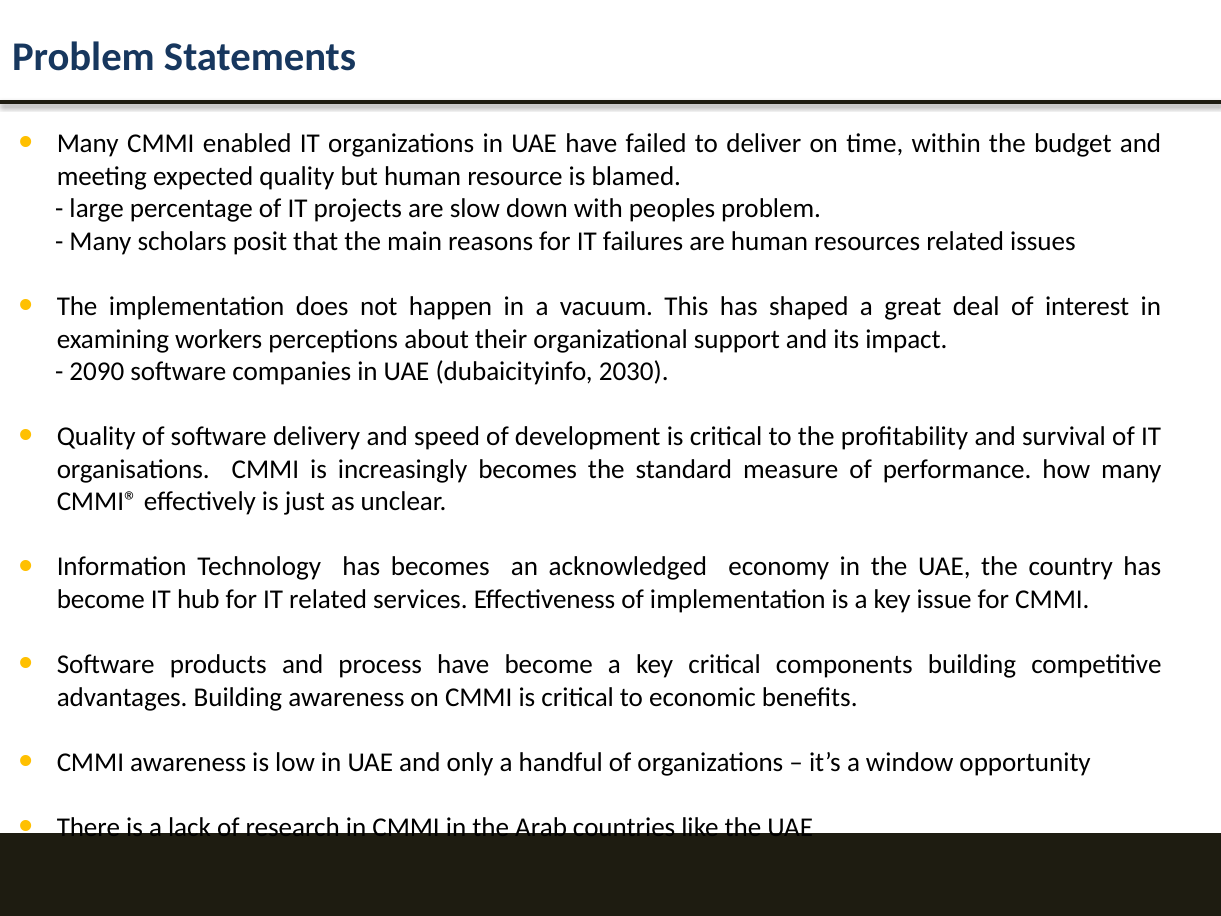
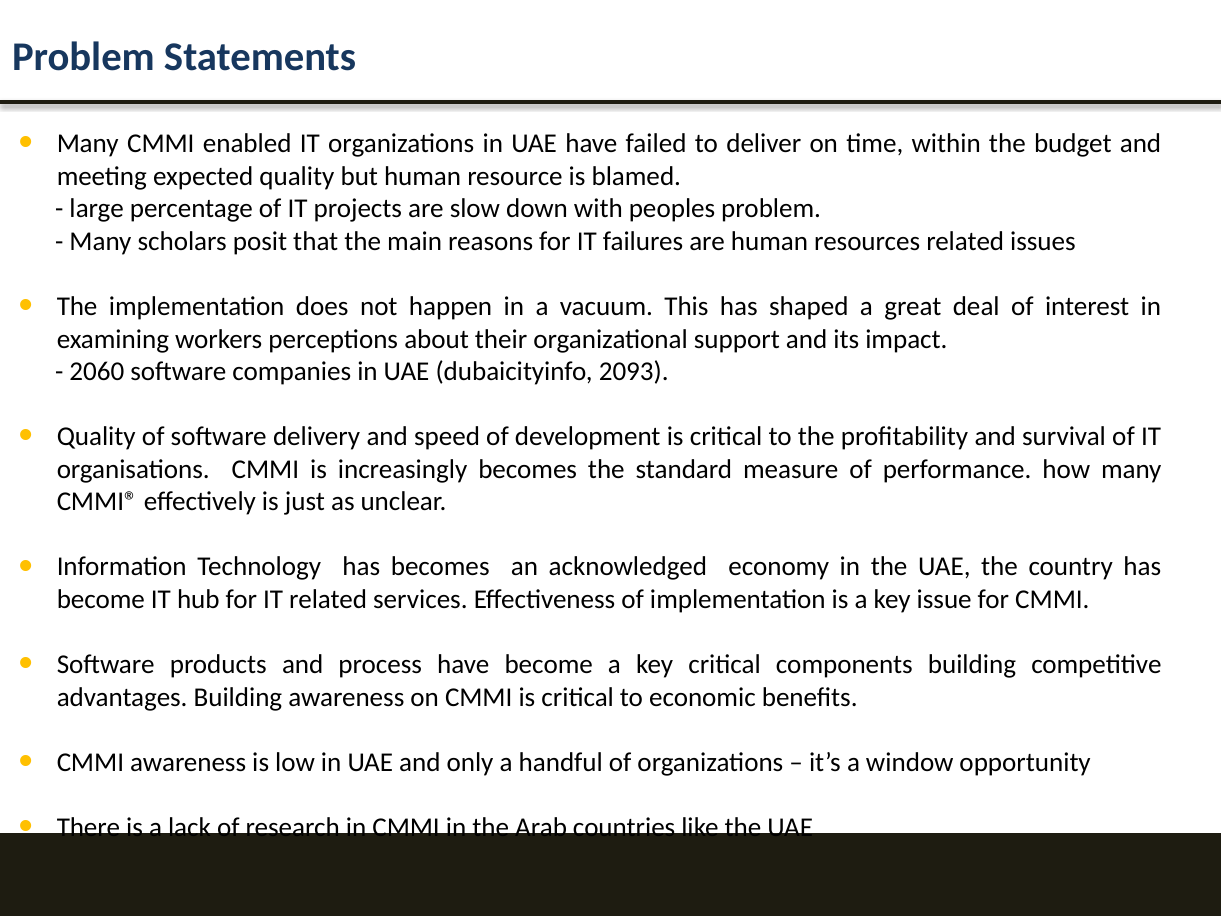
2090: 2090 -> 2060
2030: 2030 -> 2093
